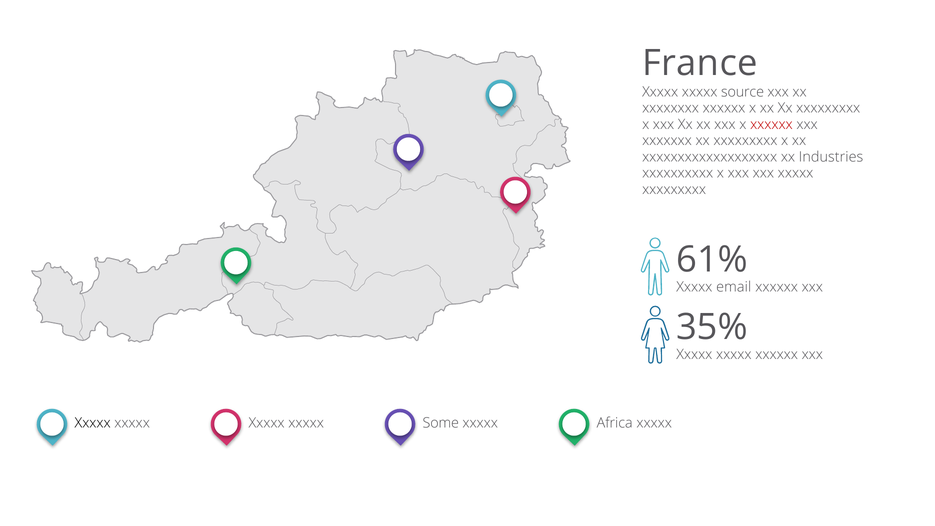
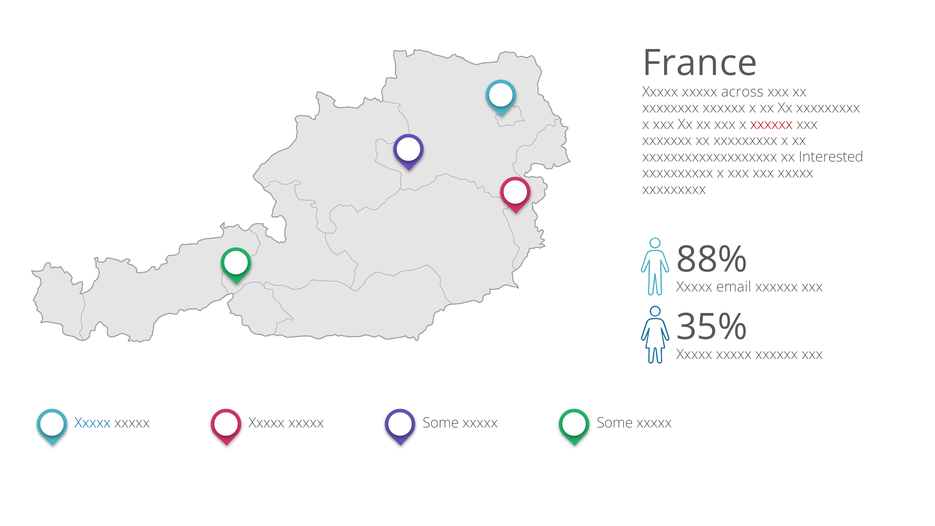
source: source -> across
Industries: Industries -> Interested
61%: 61% -> 88%
Xxxxx at (93, 423) colour: black -> blue
Africa at (615, 423): Africa -> Some
